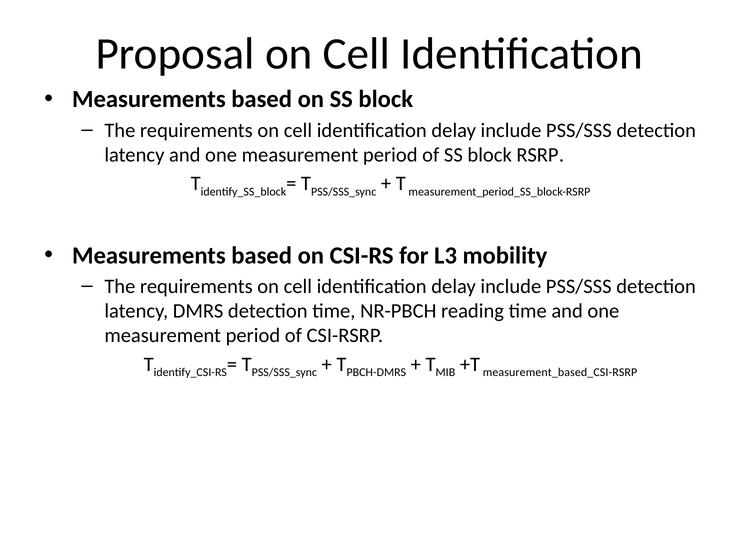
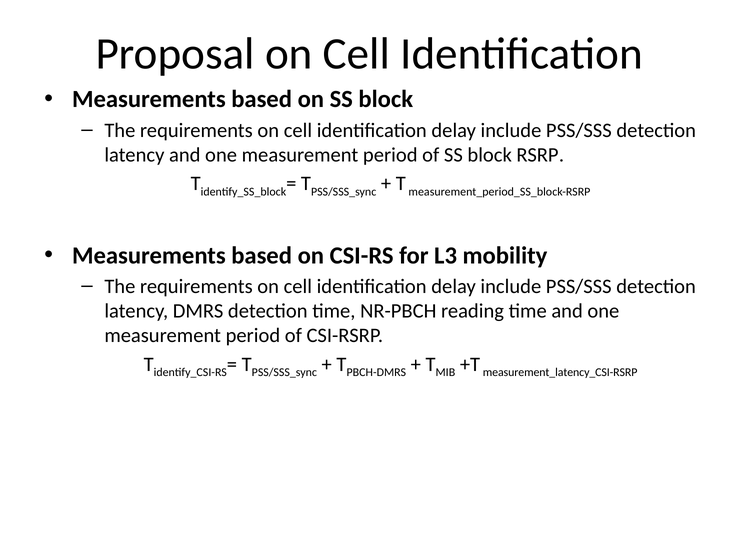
measurement_based_CSI-RSRP: measurement_based_CSI-RSRP -> measurement_latency_CSI-RSRP
